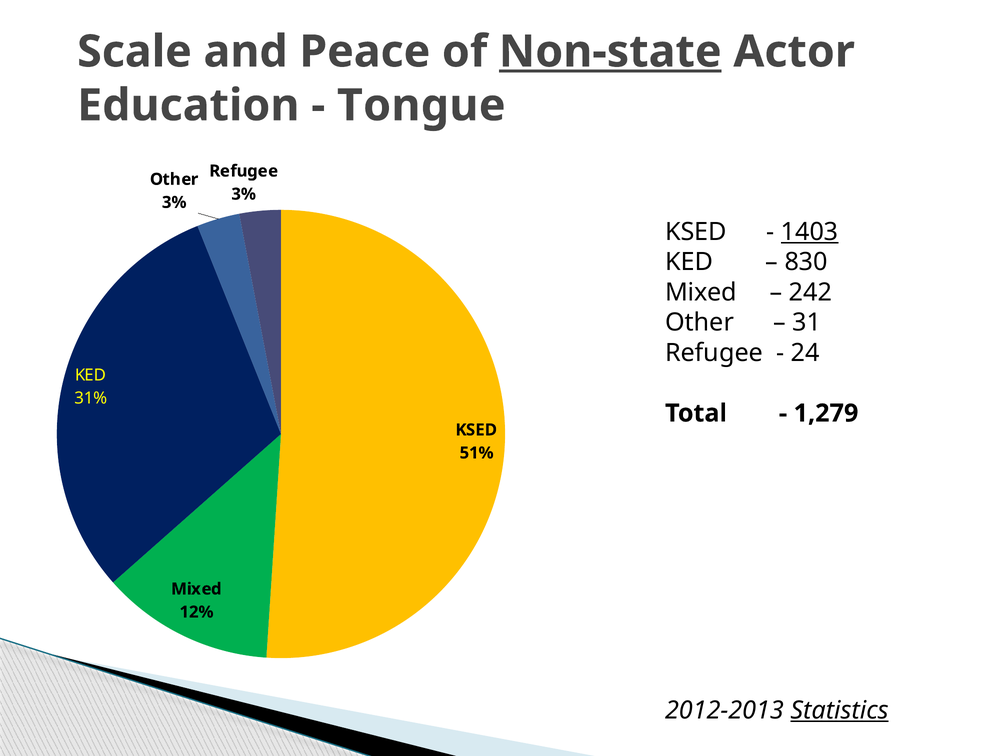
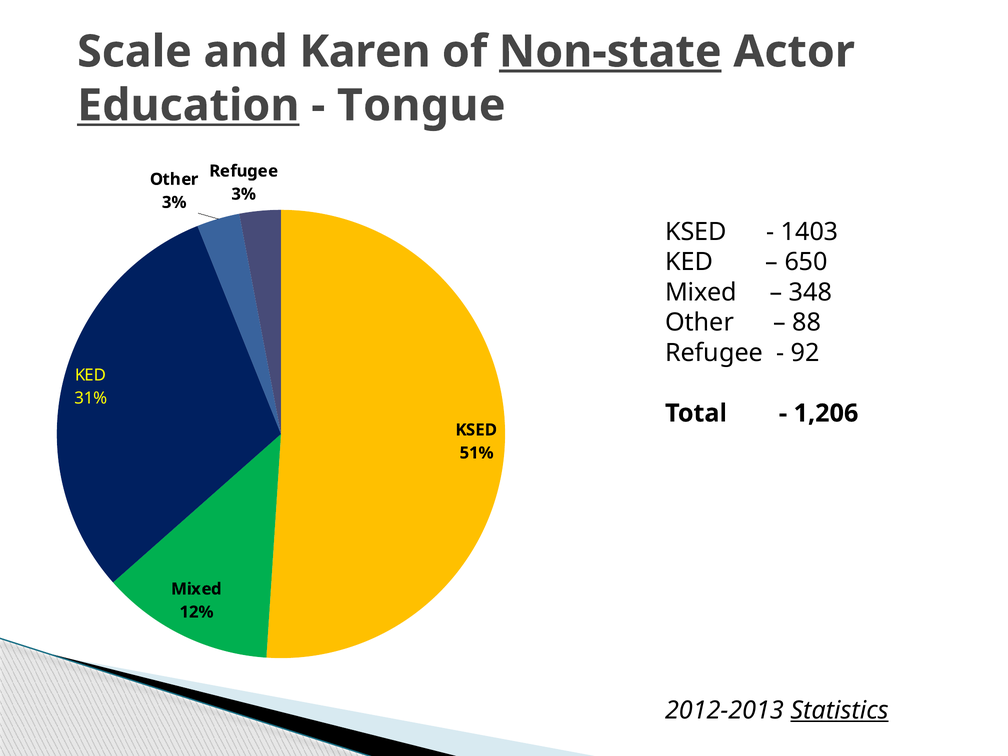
Peace: Peace -> Karen
Education underline: none -> present
1403 underline: present -> none
830: 830 -> 650
242: 242 -> 348
31: 31 -> 88
24: 24 -> 92
1,279: 1,279 -> 1,206
